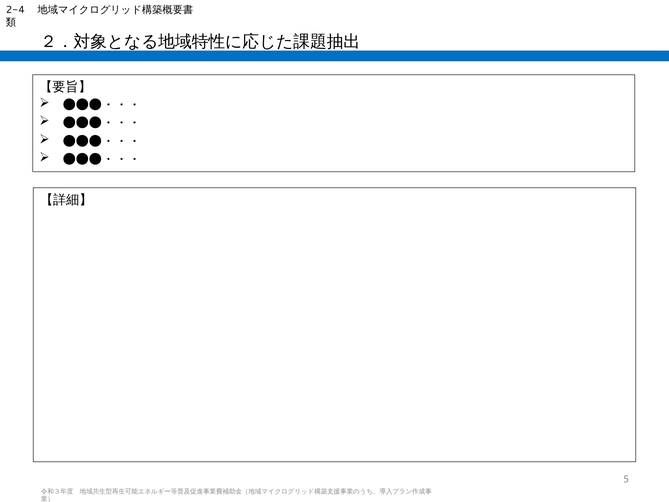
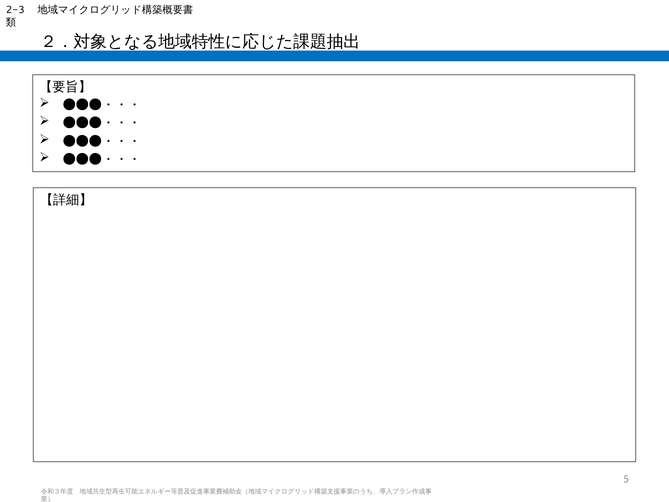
2-4: 2-4 -> 2-3
